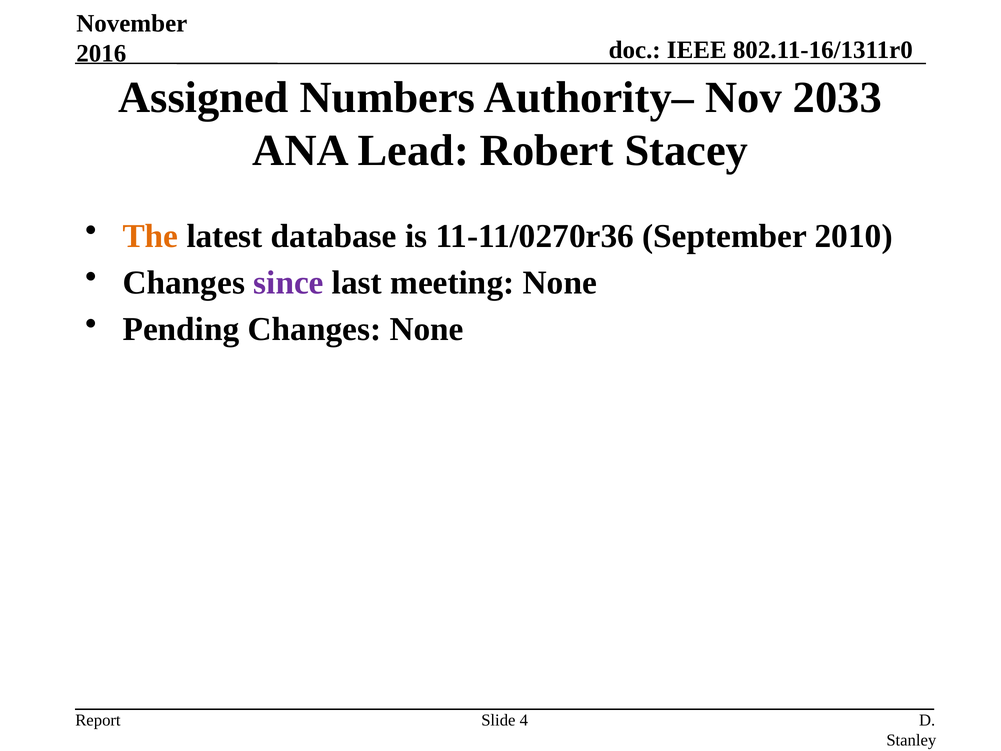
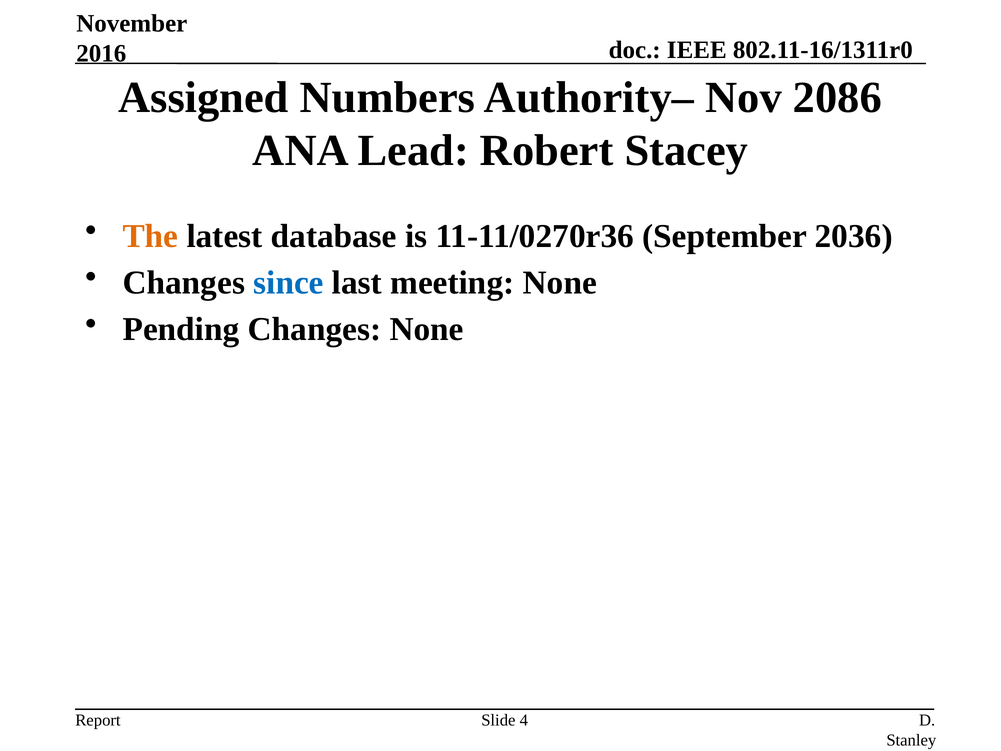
2033: 2033 -> 2086
2010: 2010 -> 2036
since colour: purple -> blue
